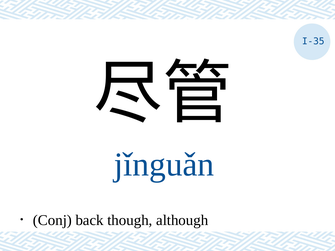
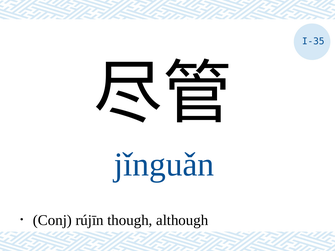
back: back -> rújīn
